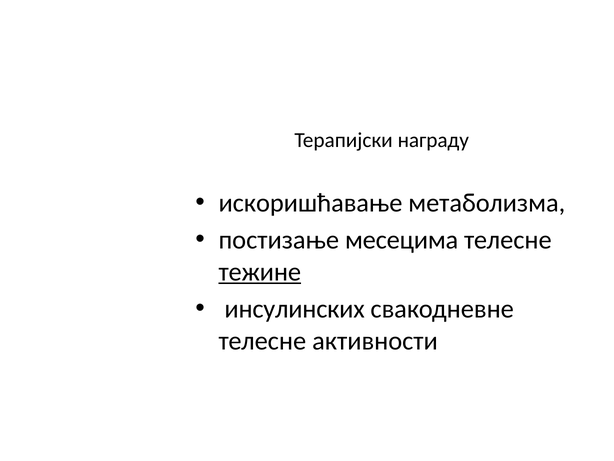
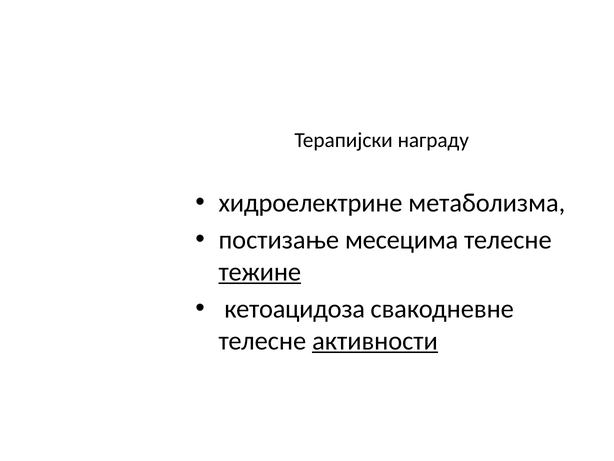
искоришћавање: искоришћавање -> хидроелектрине
инсулинских: инсулинских -> кетоацидоза
активности underline: none -> present
